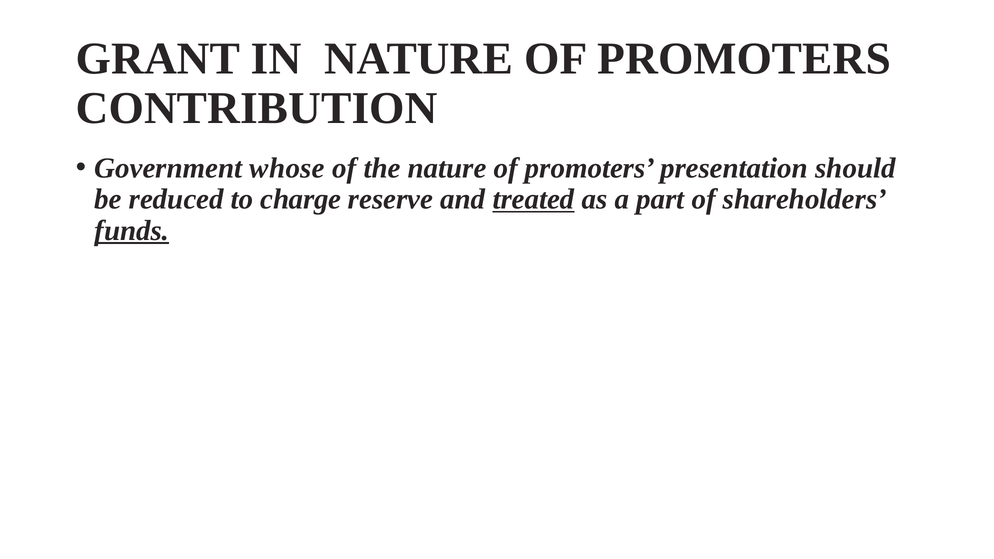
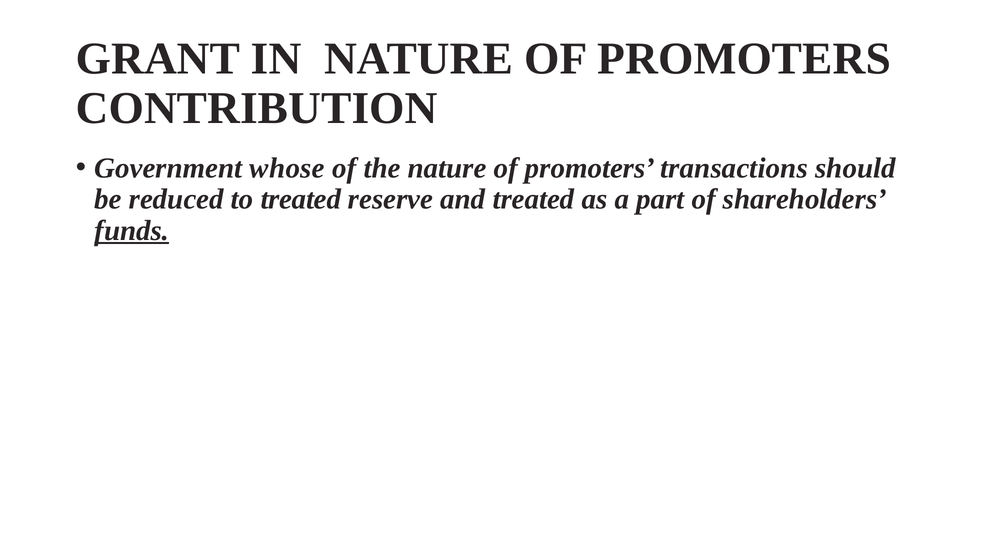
presentation: presentation -> transactions
to charge: charge -> treated
treated at (533, 199) underline: present -> none
